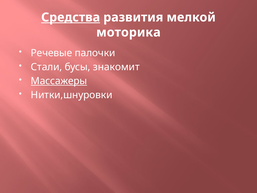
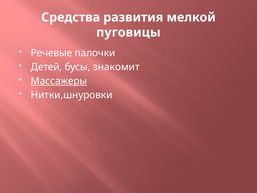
Средства underline: present -> none
моторика: моторика -> пуговицы
Стали: Стали -> Детей
